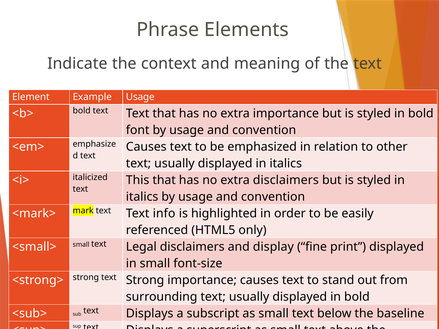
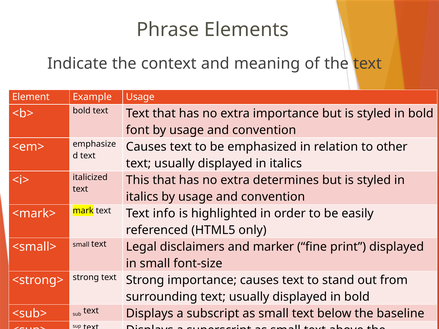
extra disclaimers: disclaimers -> determines
display: display -> marker
